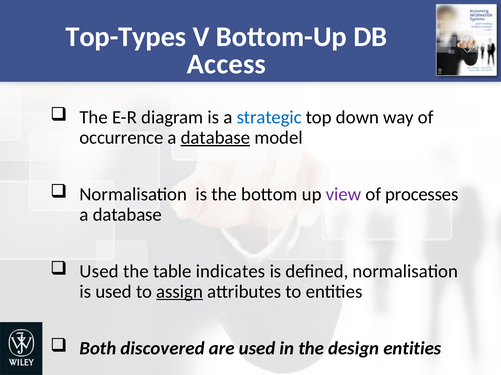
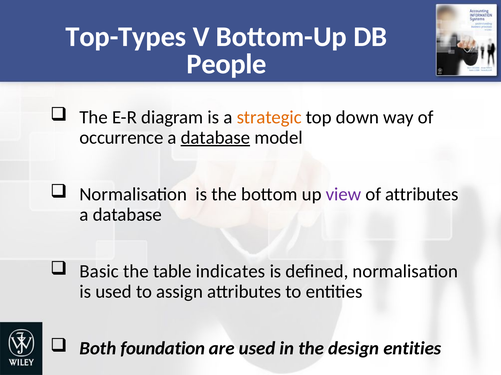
Access: Access -> People
strategic colour: blue -> orange
of processes: processes -> attributes
Used at (99, 272): Used -> Basic
assign underline: present -> none
discovered: discovered -> foundation
